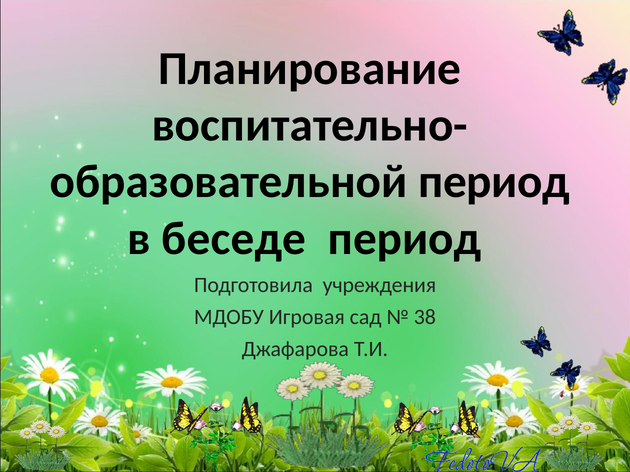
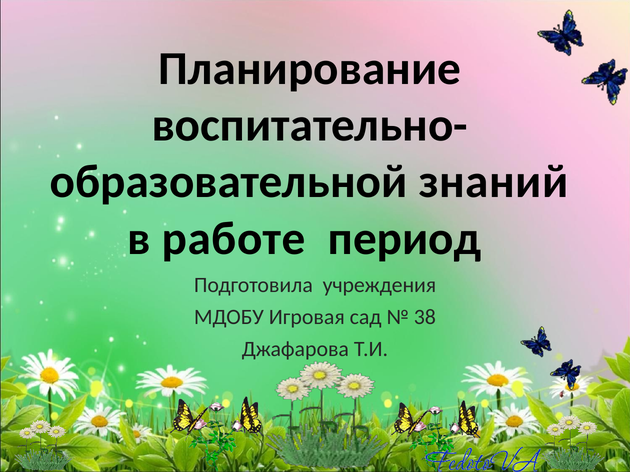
период at (494, 182): период -> знаний
беседе: беседе -> работе
